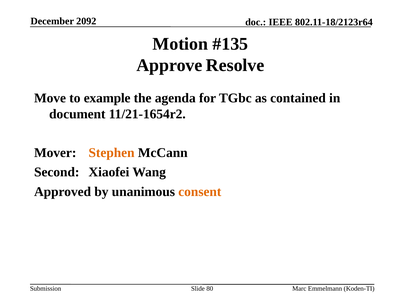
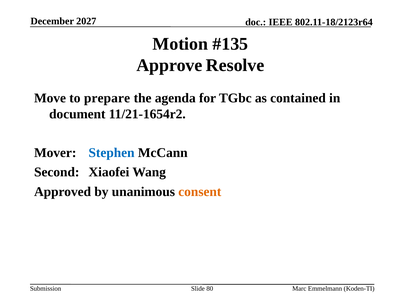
2092: 2092 -> 2027
example: example -> prepare
Stephen colour: orange -> blue
